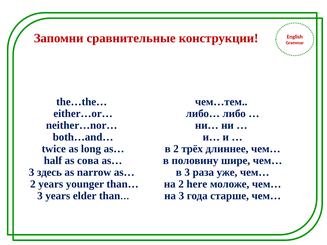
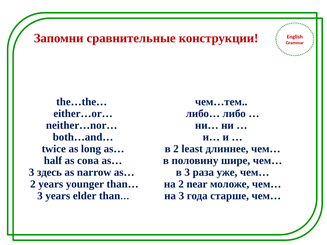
трёх: трёх -> least
here: here -> near
